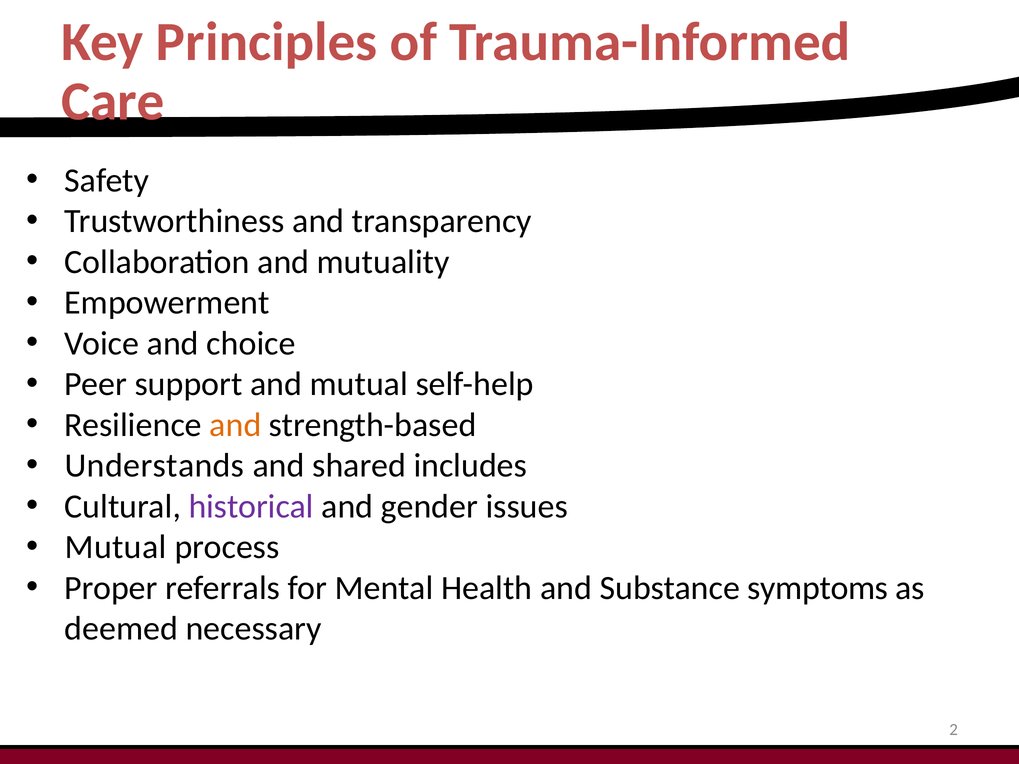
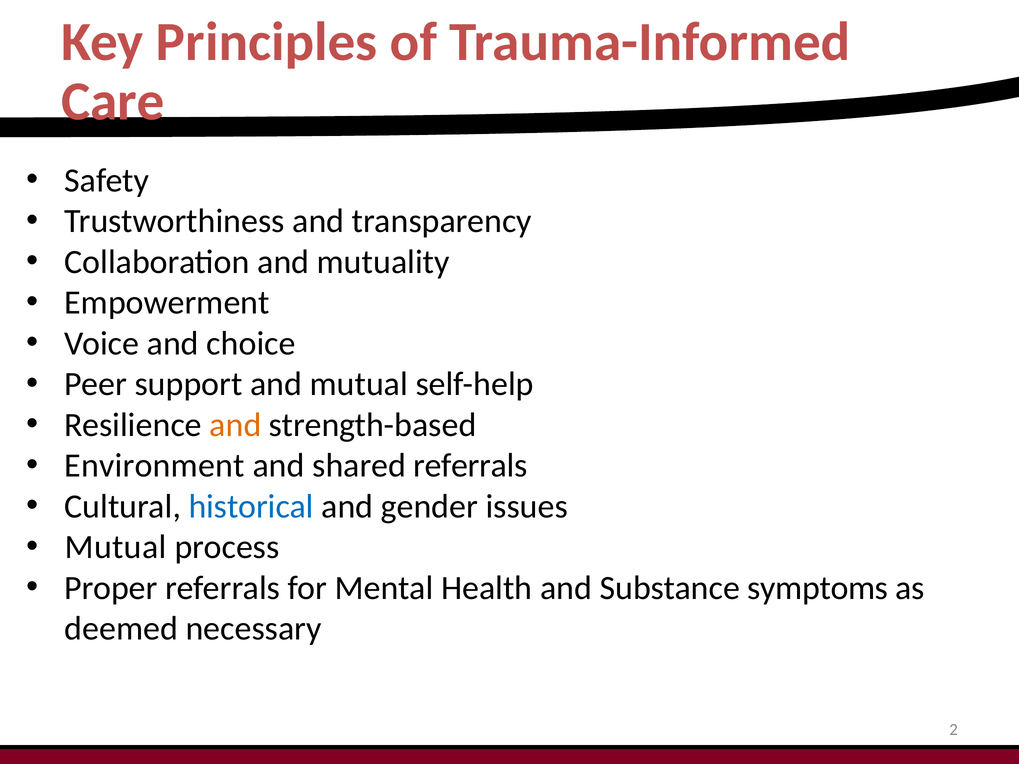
Understands: Understands -> Environment
shared includes: includes -> referrals
historical colour: purple -> blue
